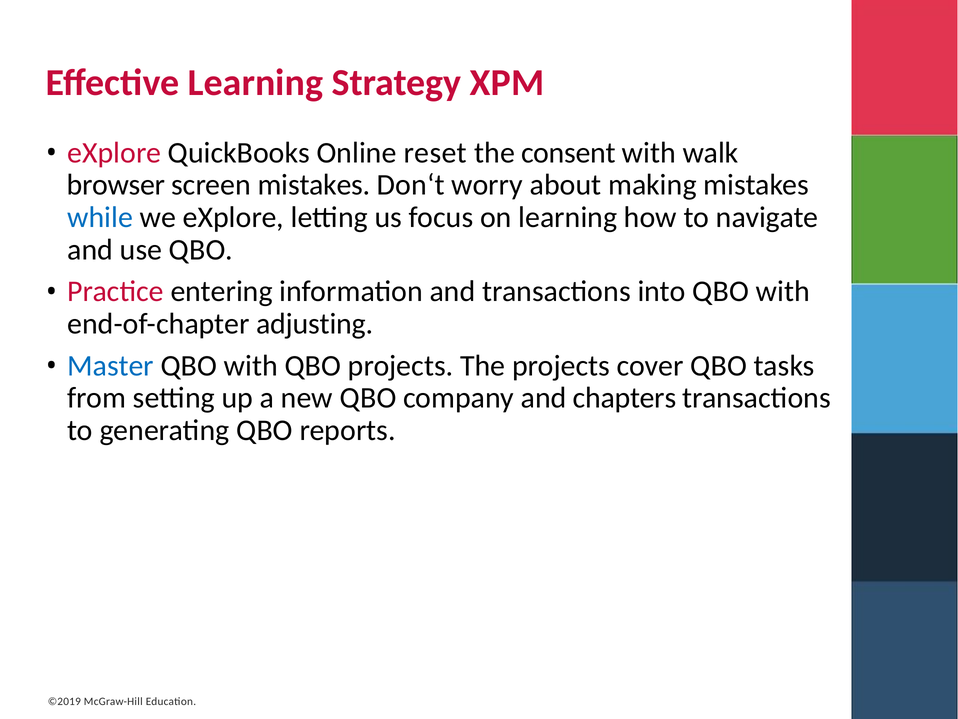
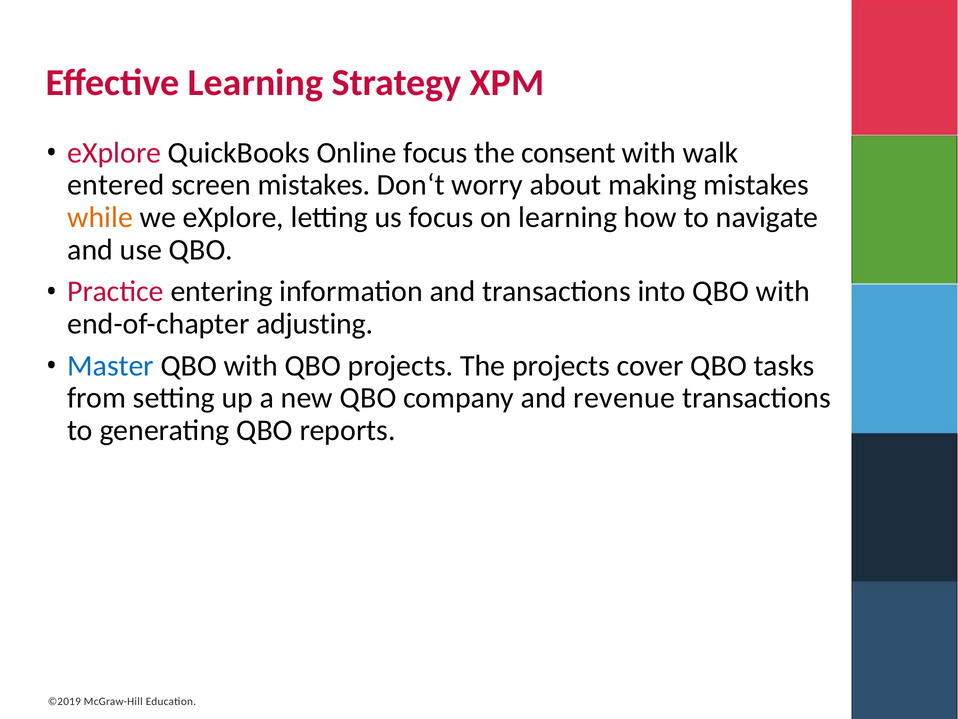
Online reset: reset -> focus
browser: browser -> entered
while colour: blue -> orange
chapters: chapters -> revenue
